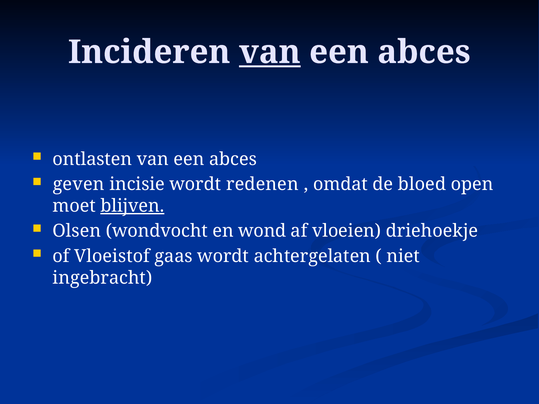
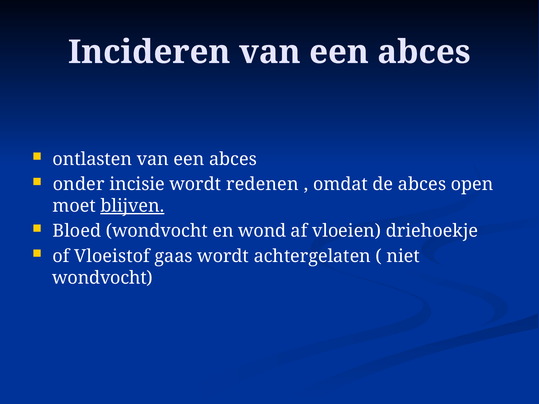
van at (270, 52) underline: present -> none
geven: geven -> onder
de bloed: bloed -> abces
Olsen: Olsen -> Bloed
ingebracht at (102, 278): ingebracht -> wondvocht
